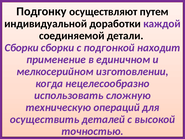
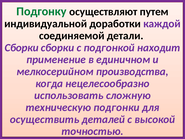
Подгонку colour: black -> green
изготовлении: изготовлении -> производства
операций: операций -> подгонки
